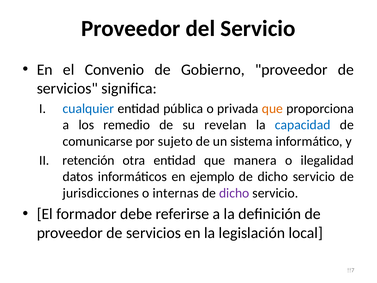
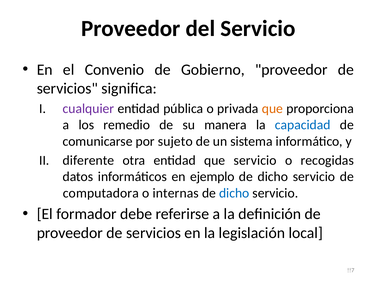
cualquier colour: blue -> purple
revelan: revelan -> manera
retención: retención -> diferente
que manera: manera -> servicio
ilegalidad: ilegalidad -> recogidas
jurisdicciones: jurisdicciones -> computadora
dicho at (234, 193) colour: purple -> blue
